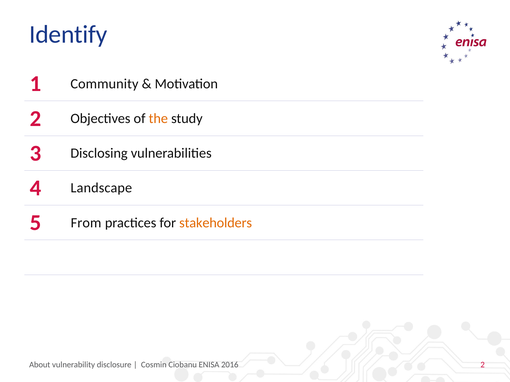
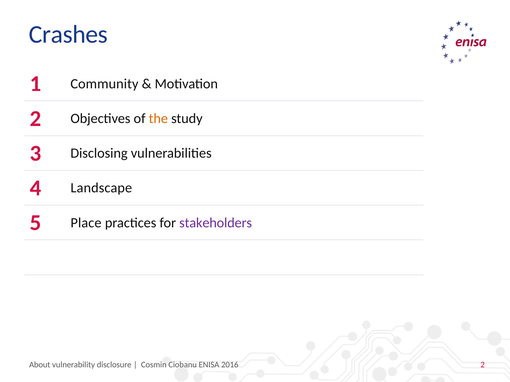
Identify: Identify -> Crashes
From: From -> Place
stakeholders colour: orange -> purple
